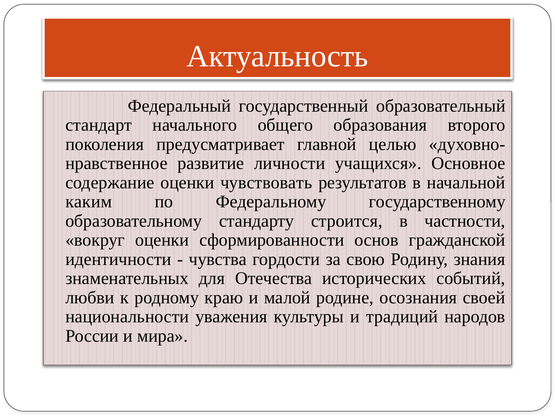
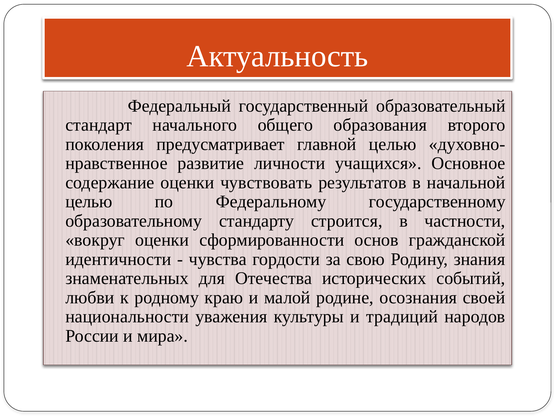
каким at (89, 201): каким -> целью
